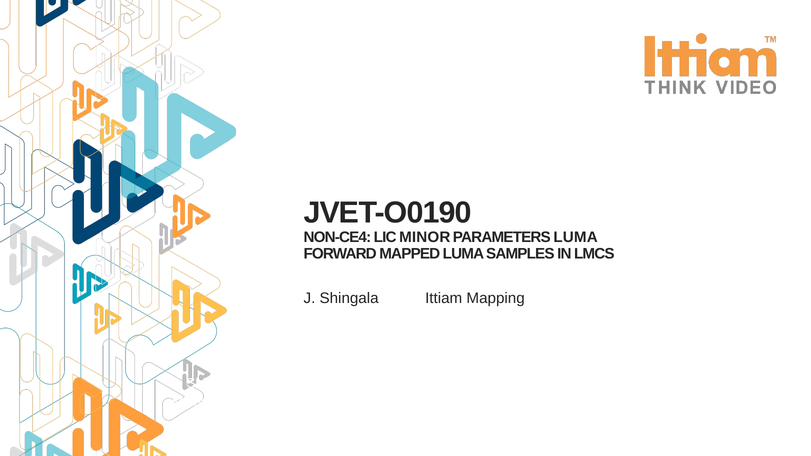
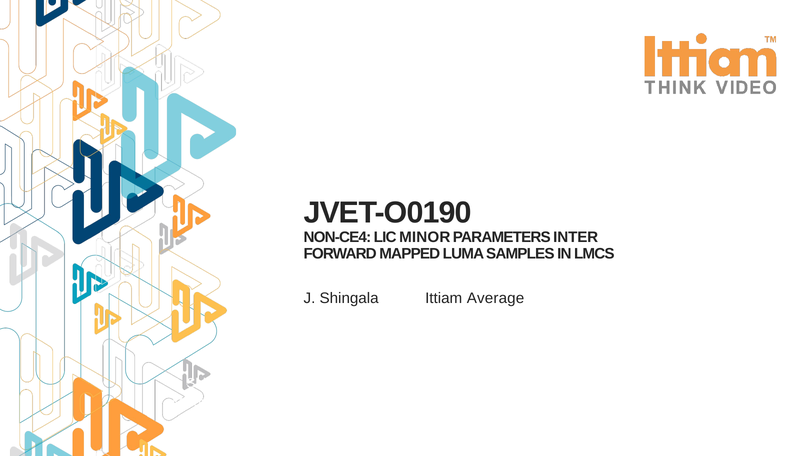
PARAMETERS LUMA: LUMA -> INTER
Mapping: Mapping -> Average
